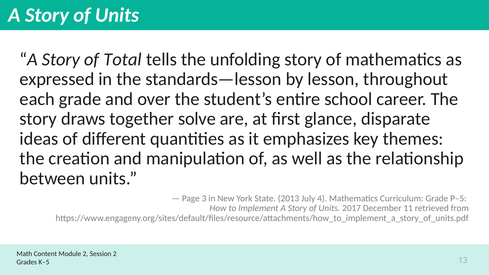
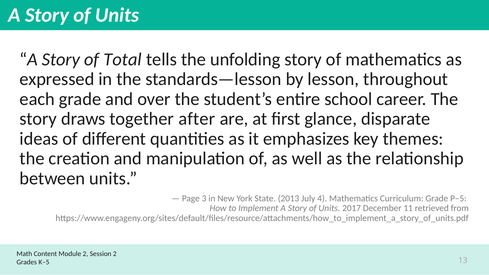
solve: solve -> after
